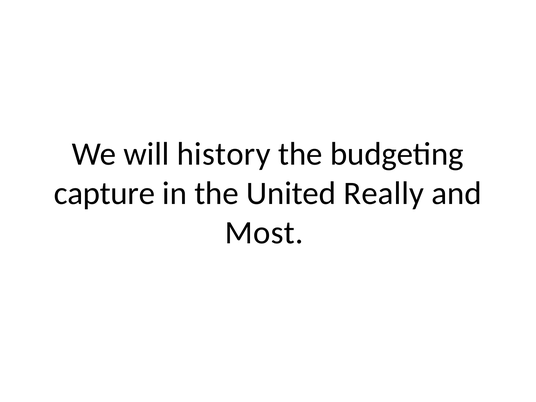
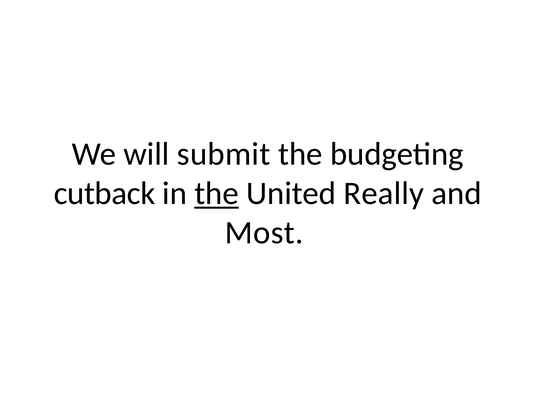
history: history -> submit
capture: capture -> cutback
the at (217, 193) underline: none -> present
